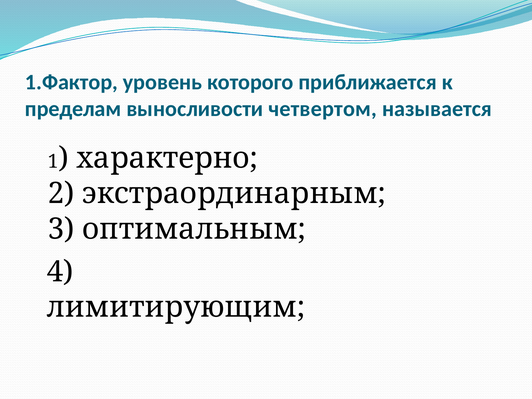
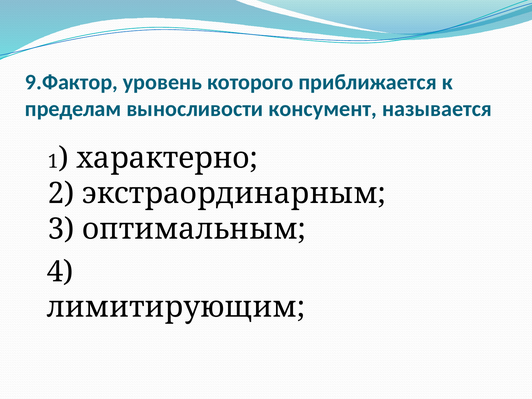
1.Фактор: 1.Фактор -> 9.Фактор
четвертом: четвертом -> консумент
